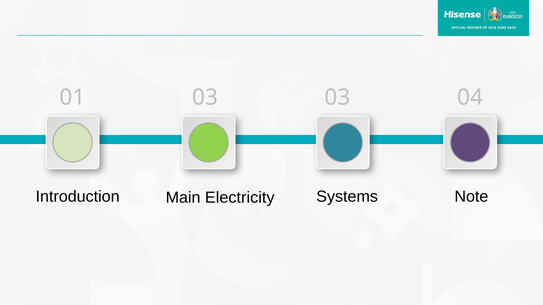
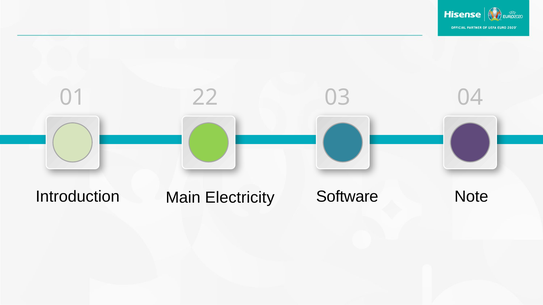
03 at (205, 98): 03 -> 22
Systems: Systems -> Software
